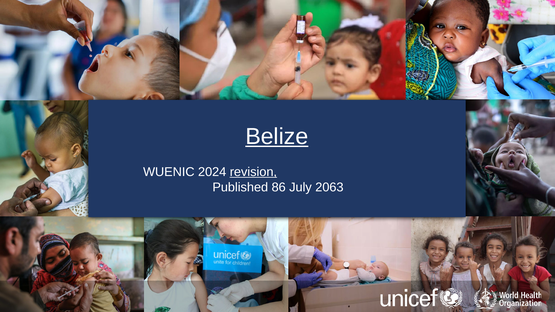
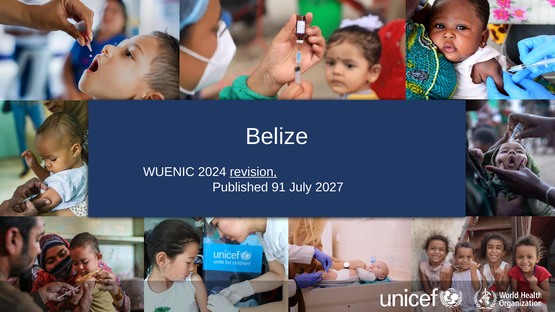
Belize underline: present -> none
86: 86 -> 91
2063: 2063 -> 2027
